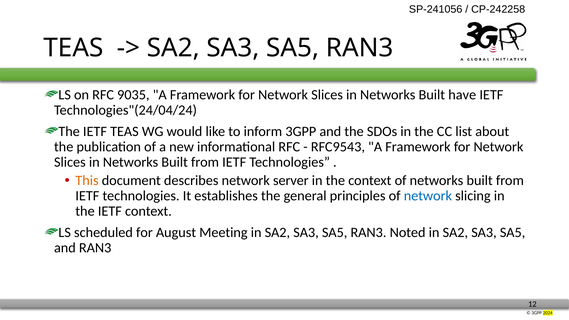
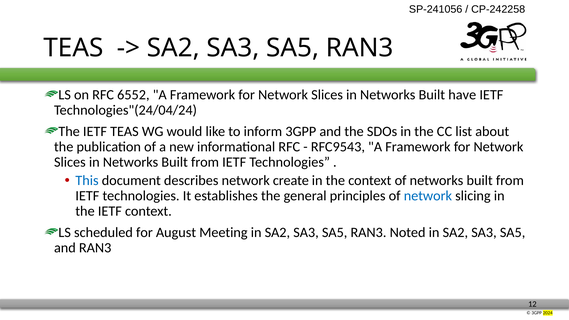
9035: 9035 -> 6552
This colour: orange -> blue
server: server -> create
